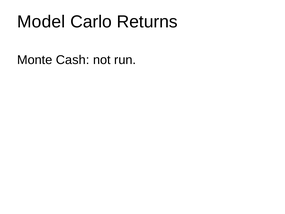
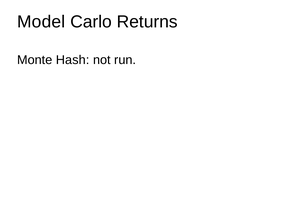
Cash: Cash -> Hash
